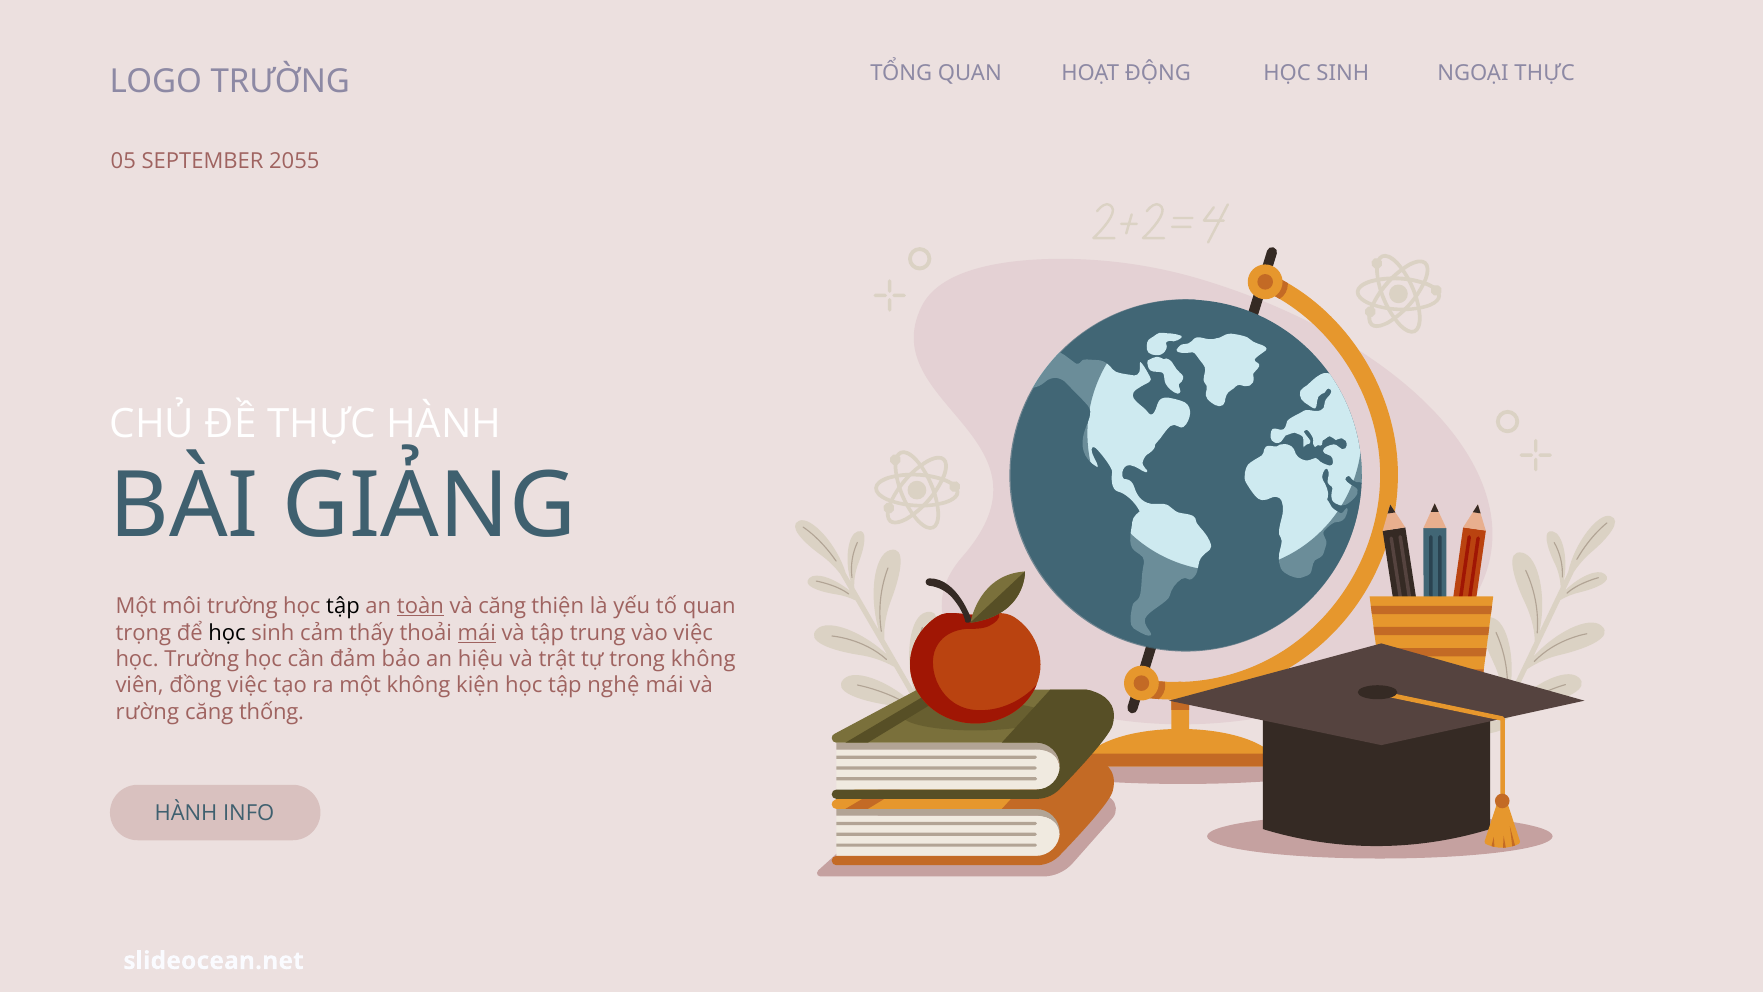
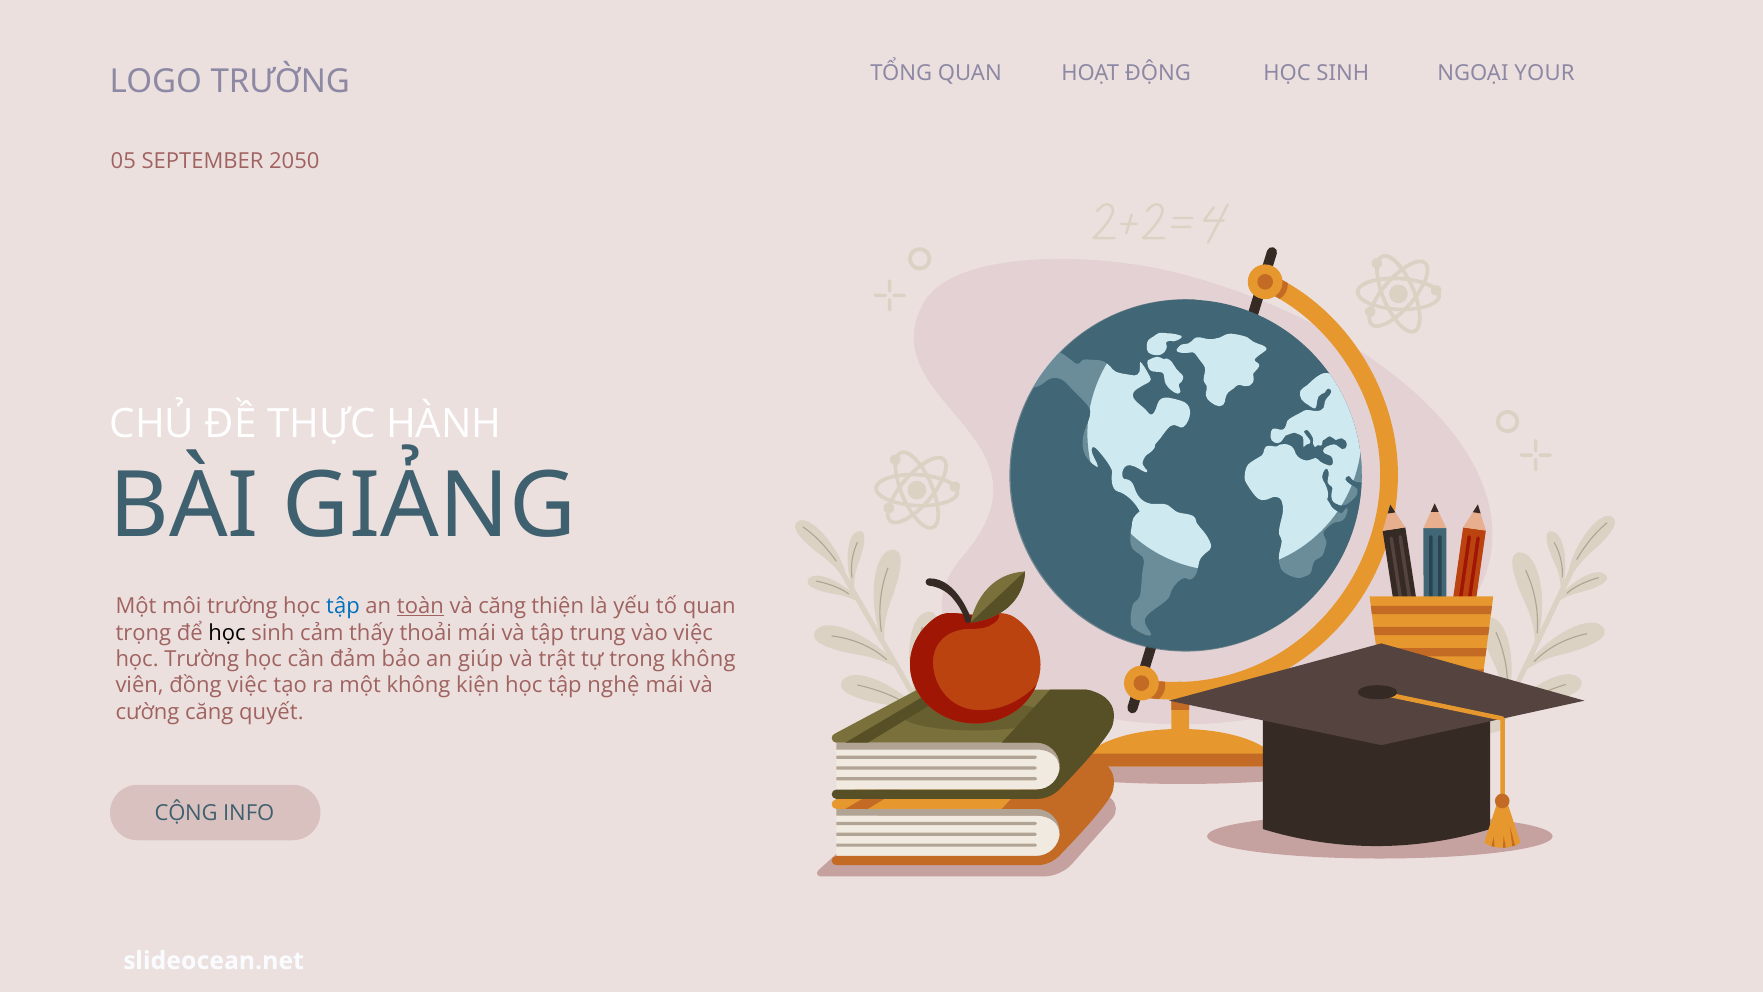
NGOẠI THỰC: THỰC -> YOUR
2055: 2055 -> 2050
tập at (343, 606) colour: black -> blue
mái at (477, 633) underline: present -> none
hiệu: hiệu -> giúp
rường: rường -> cường
thống: thống -> quyết
HÀNH at (186, 814): HÀNH -> CỘNG
